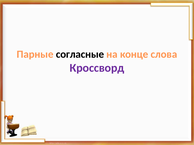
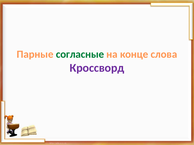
согласные colour: black -> green
